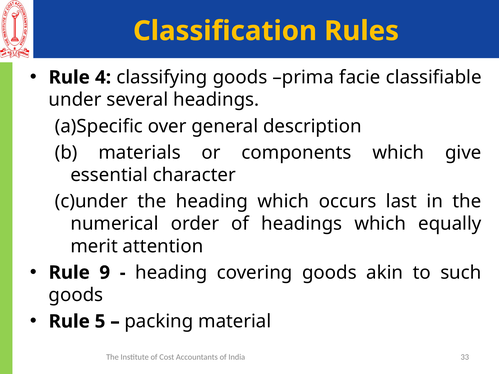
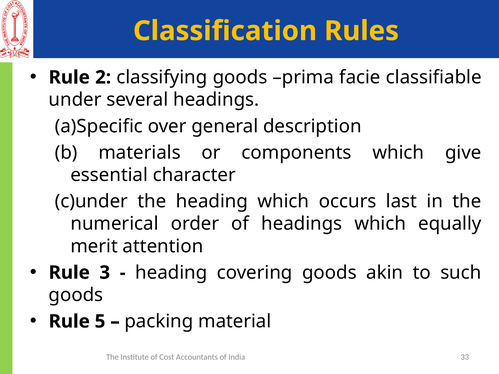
4: 4 -> 2
9: 9 -> 3
